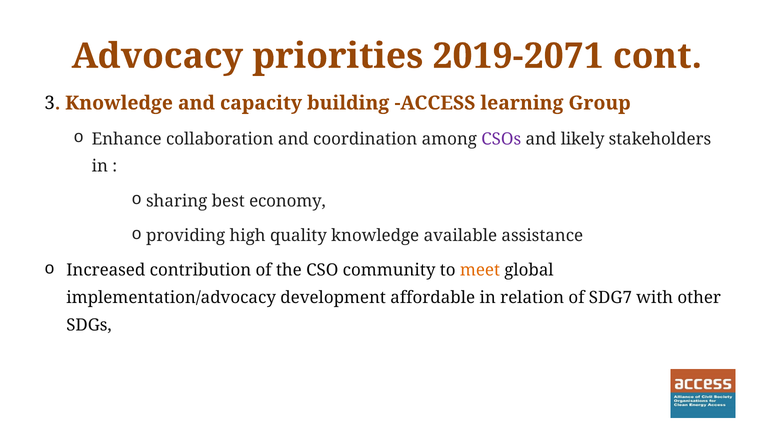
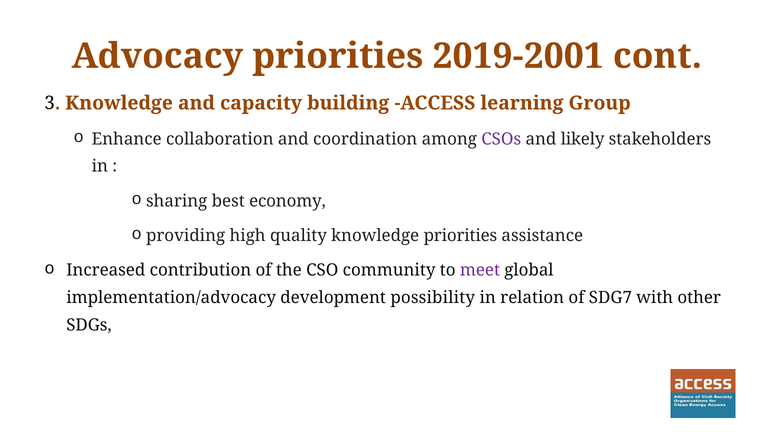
2019-2071: 2019-2071 -> 2019-2001
knowledge available: available -> priorities
meet colour: orange -> purple
affordable: affordable -> possibility
